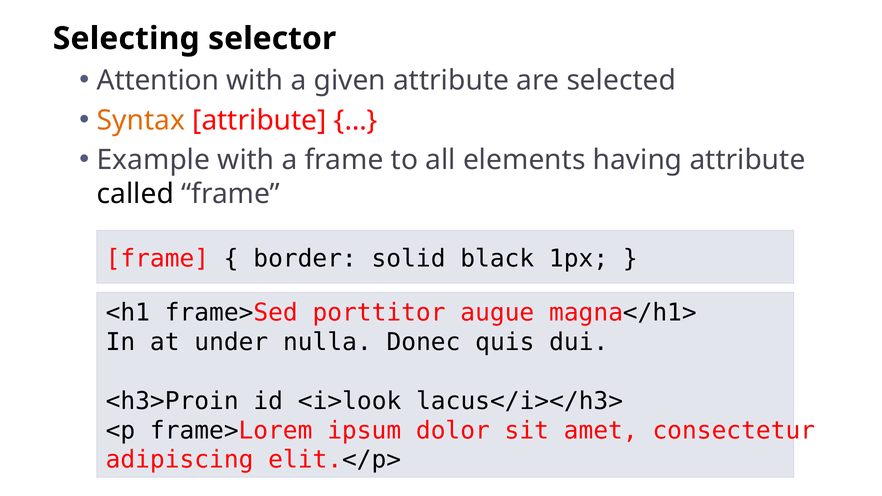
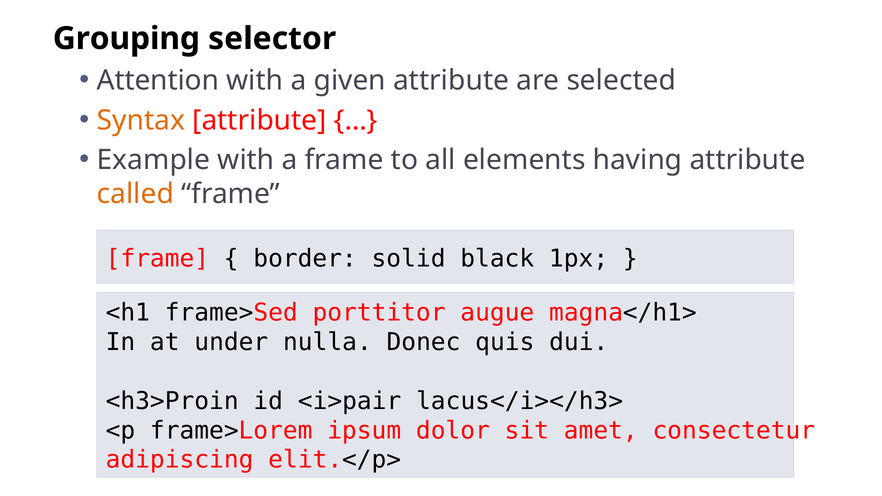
Selecting: Selecting -> Grouping
called colour: black -> orange
<i>look: <i>look -> <i>pair
